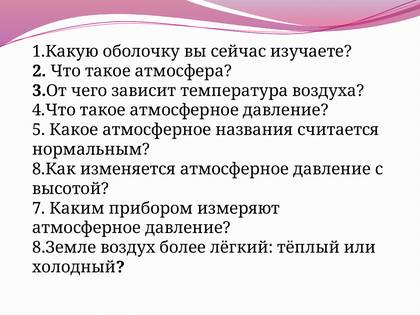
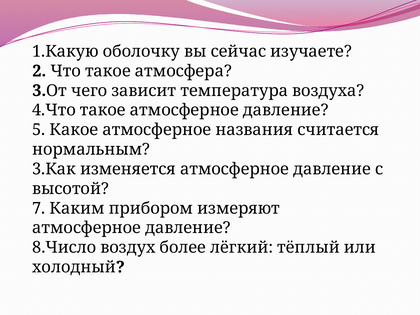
8.Как: 8.Как -> 3.Как
8.Земле: 8.Земле -> 8.Число
